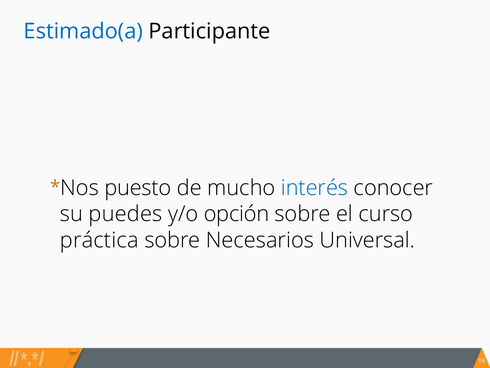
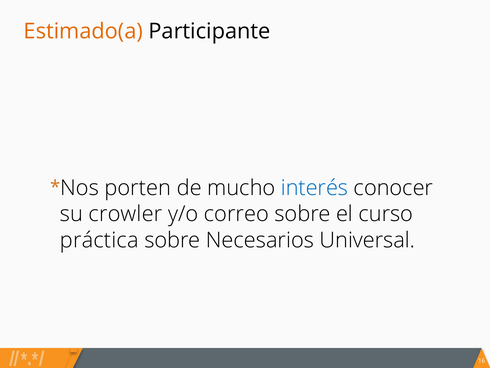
Estimado(a colour: blue -> orange
puesto: puesto -> porten
puedes: puedes -> crowler
opción: opción -> correo
